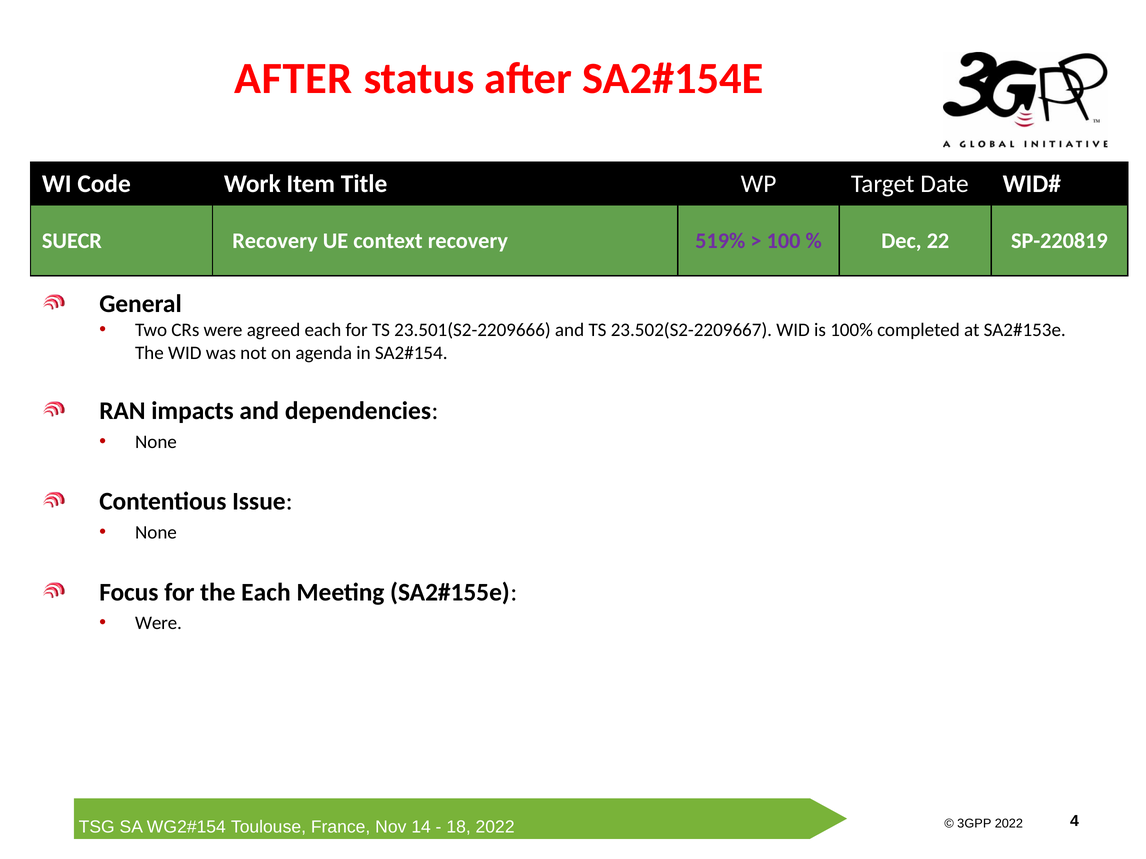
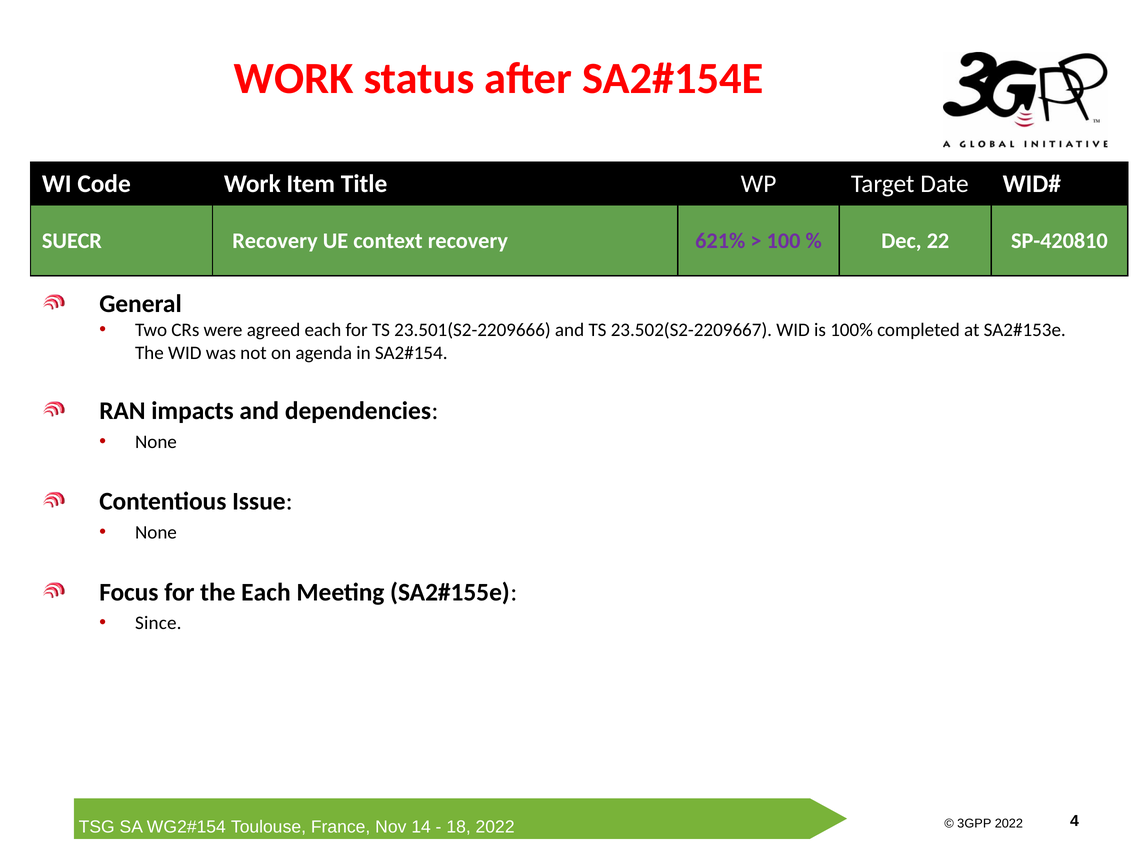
AFTER at (293, 79): AFTER -> WORK
519%: 519% -> 621%
SP-220819: SP-220819 -> SP-420810
Were at (158, 624): Were -> Since
